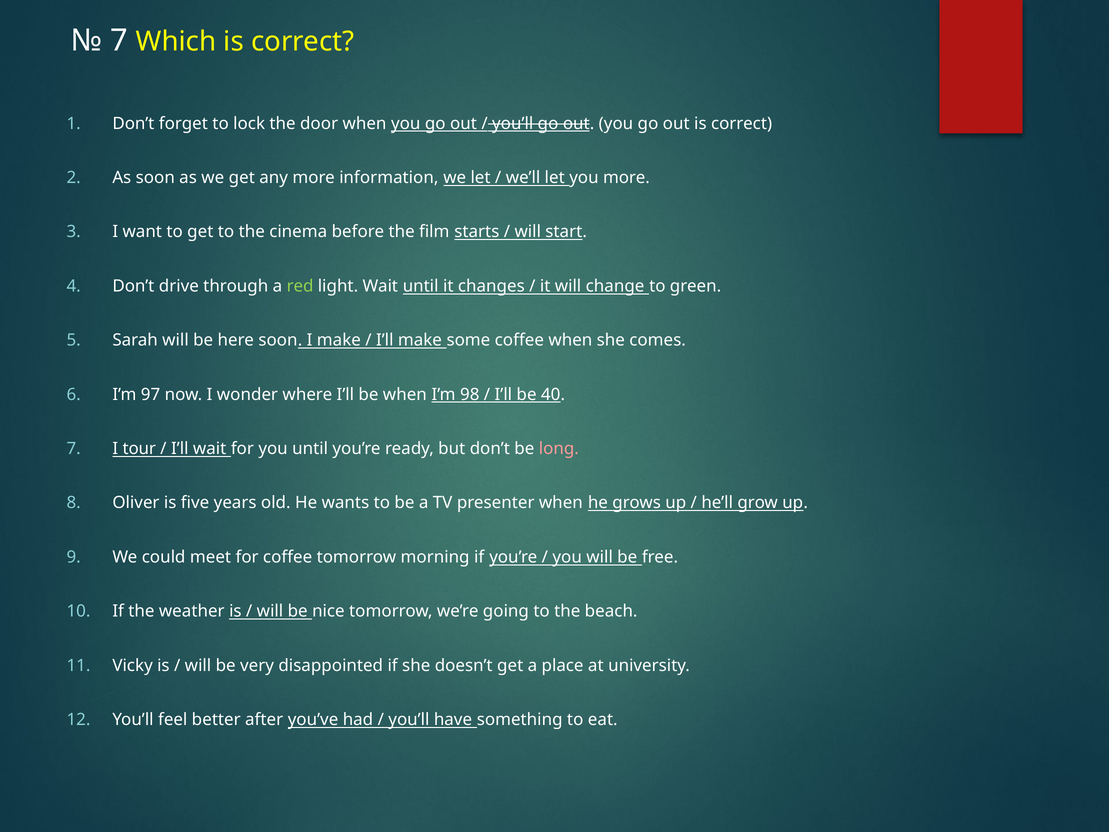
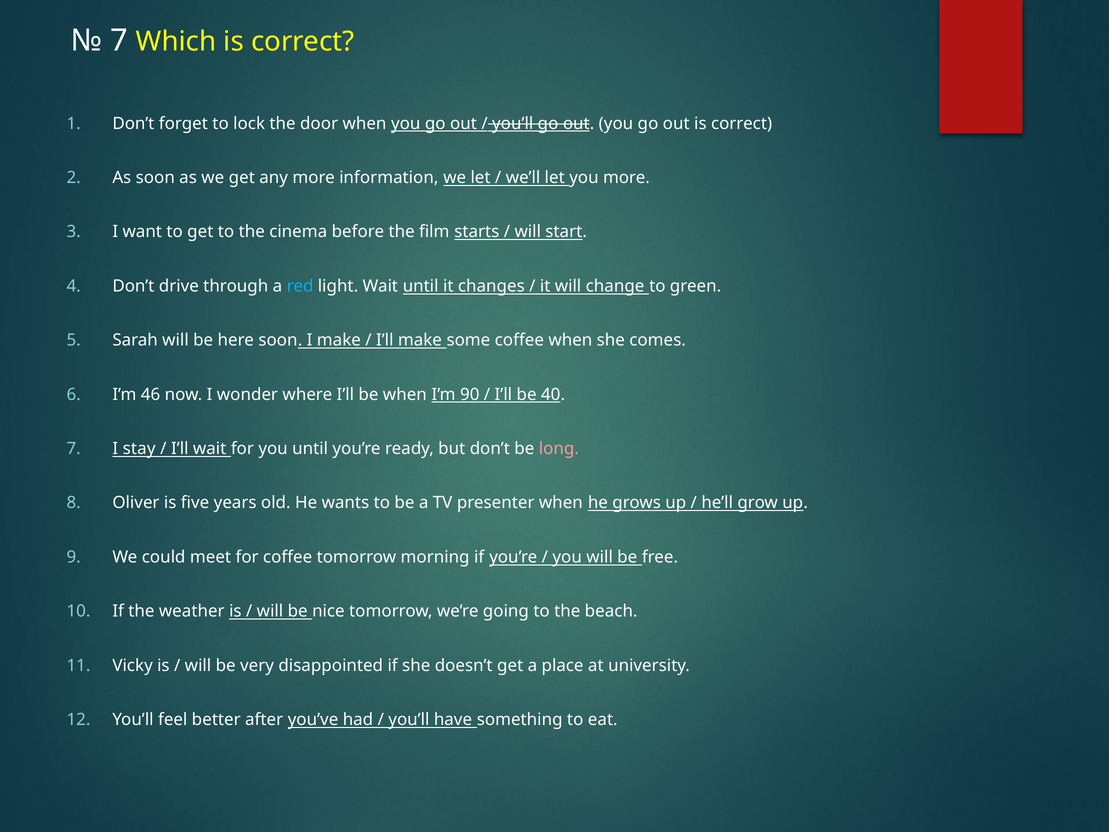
red colour: light green -> light blue
97: 97 -> 46
98: 98 -> 90
tour: tour -> stay
